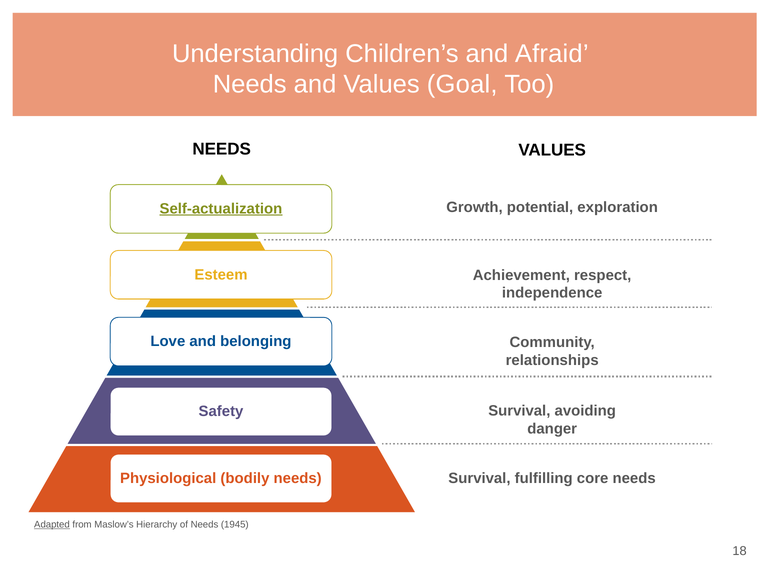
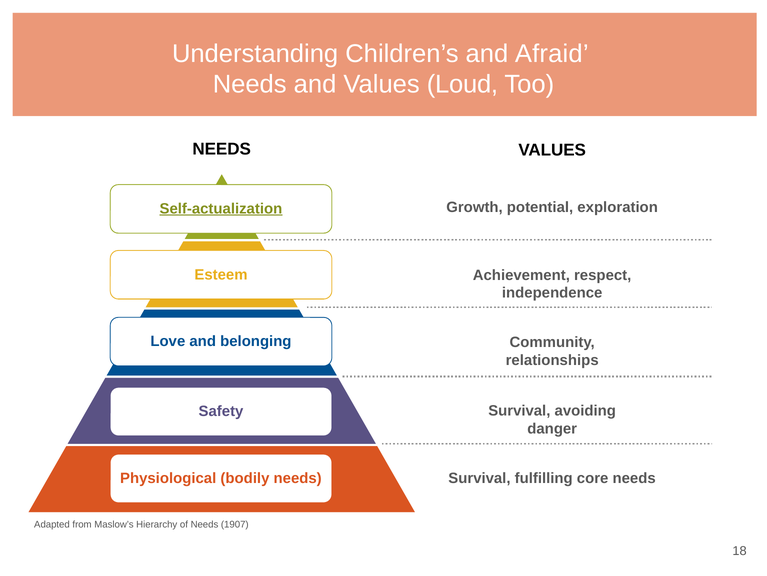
Goal: Goal -> Loud
Adapted underline: present -> none
1945: 1945 -> 1907
